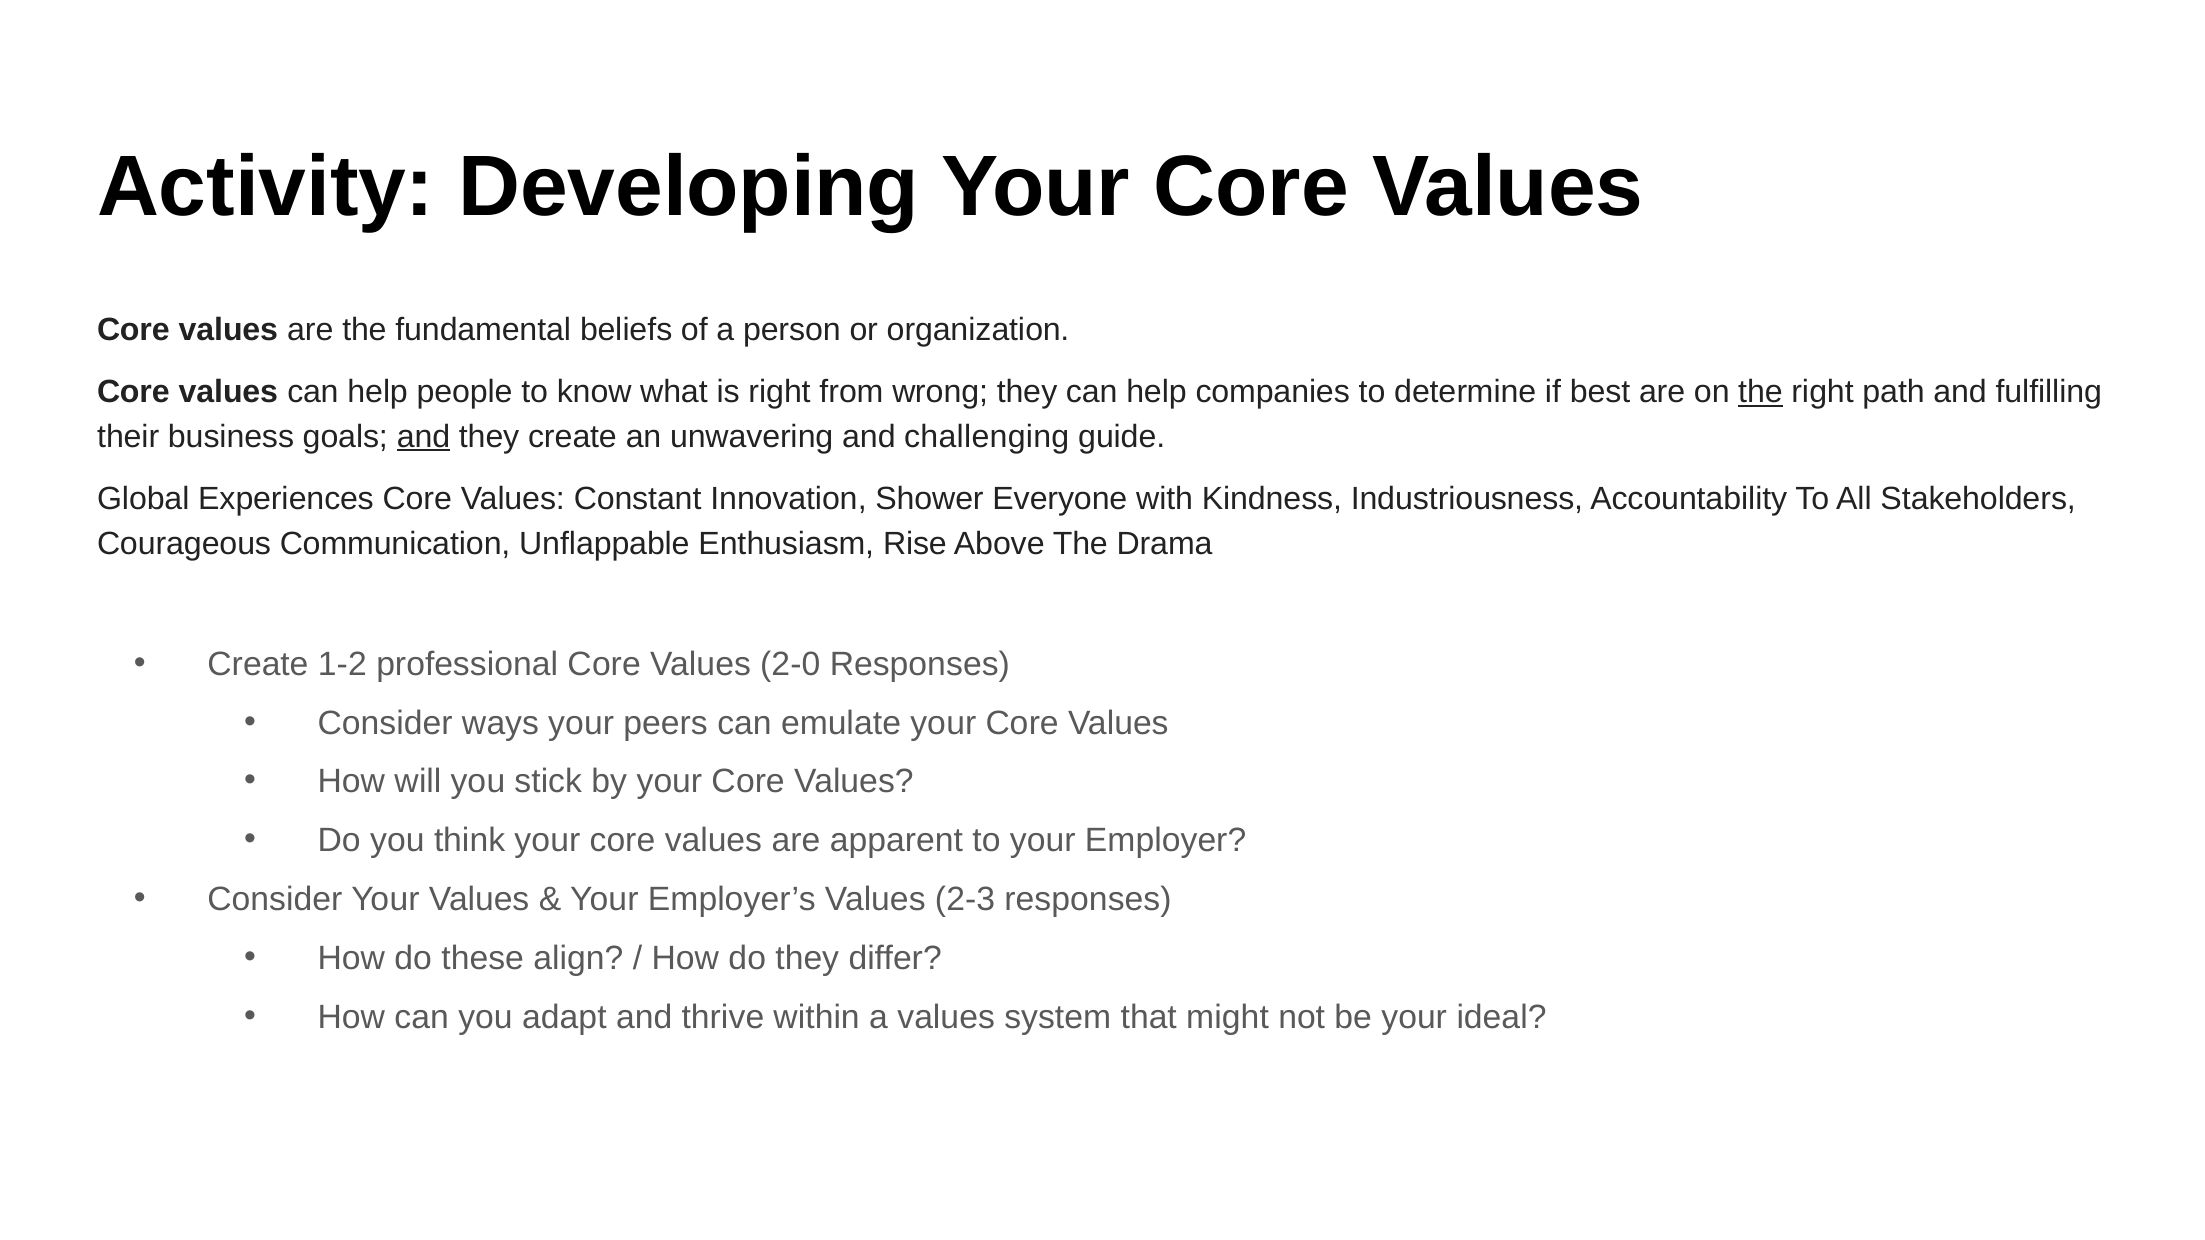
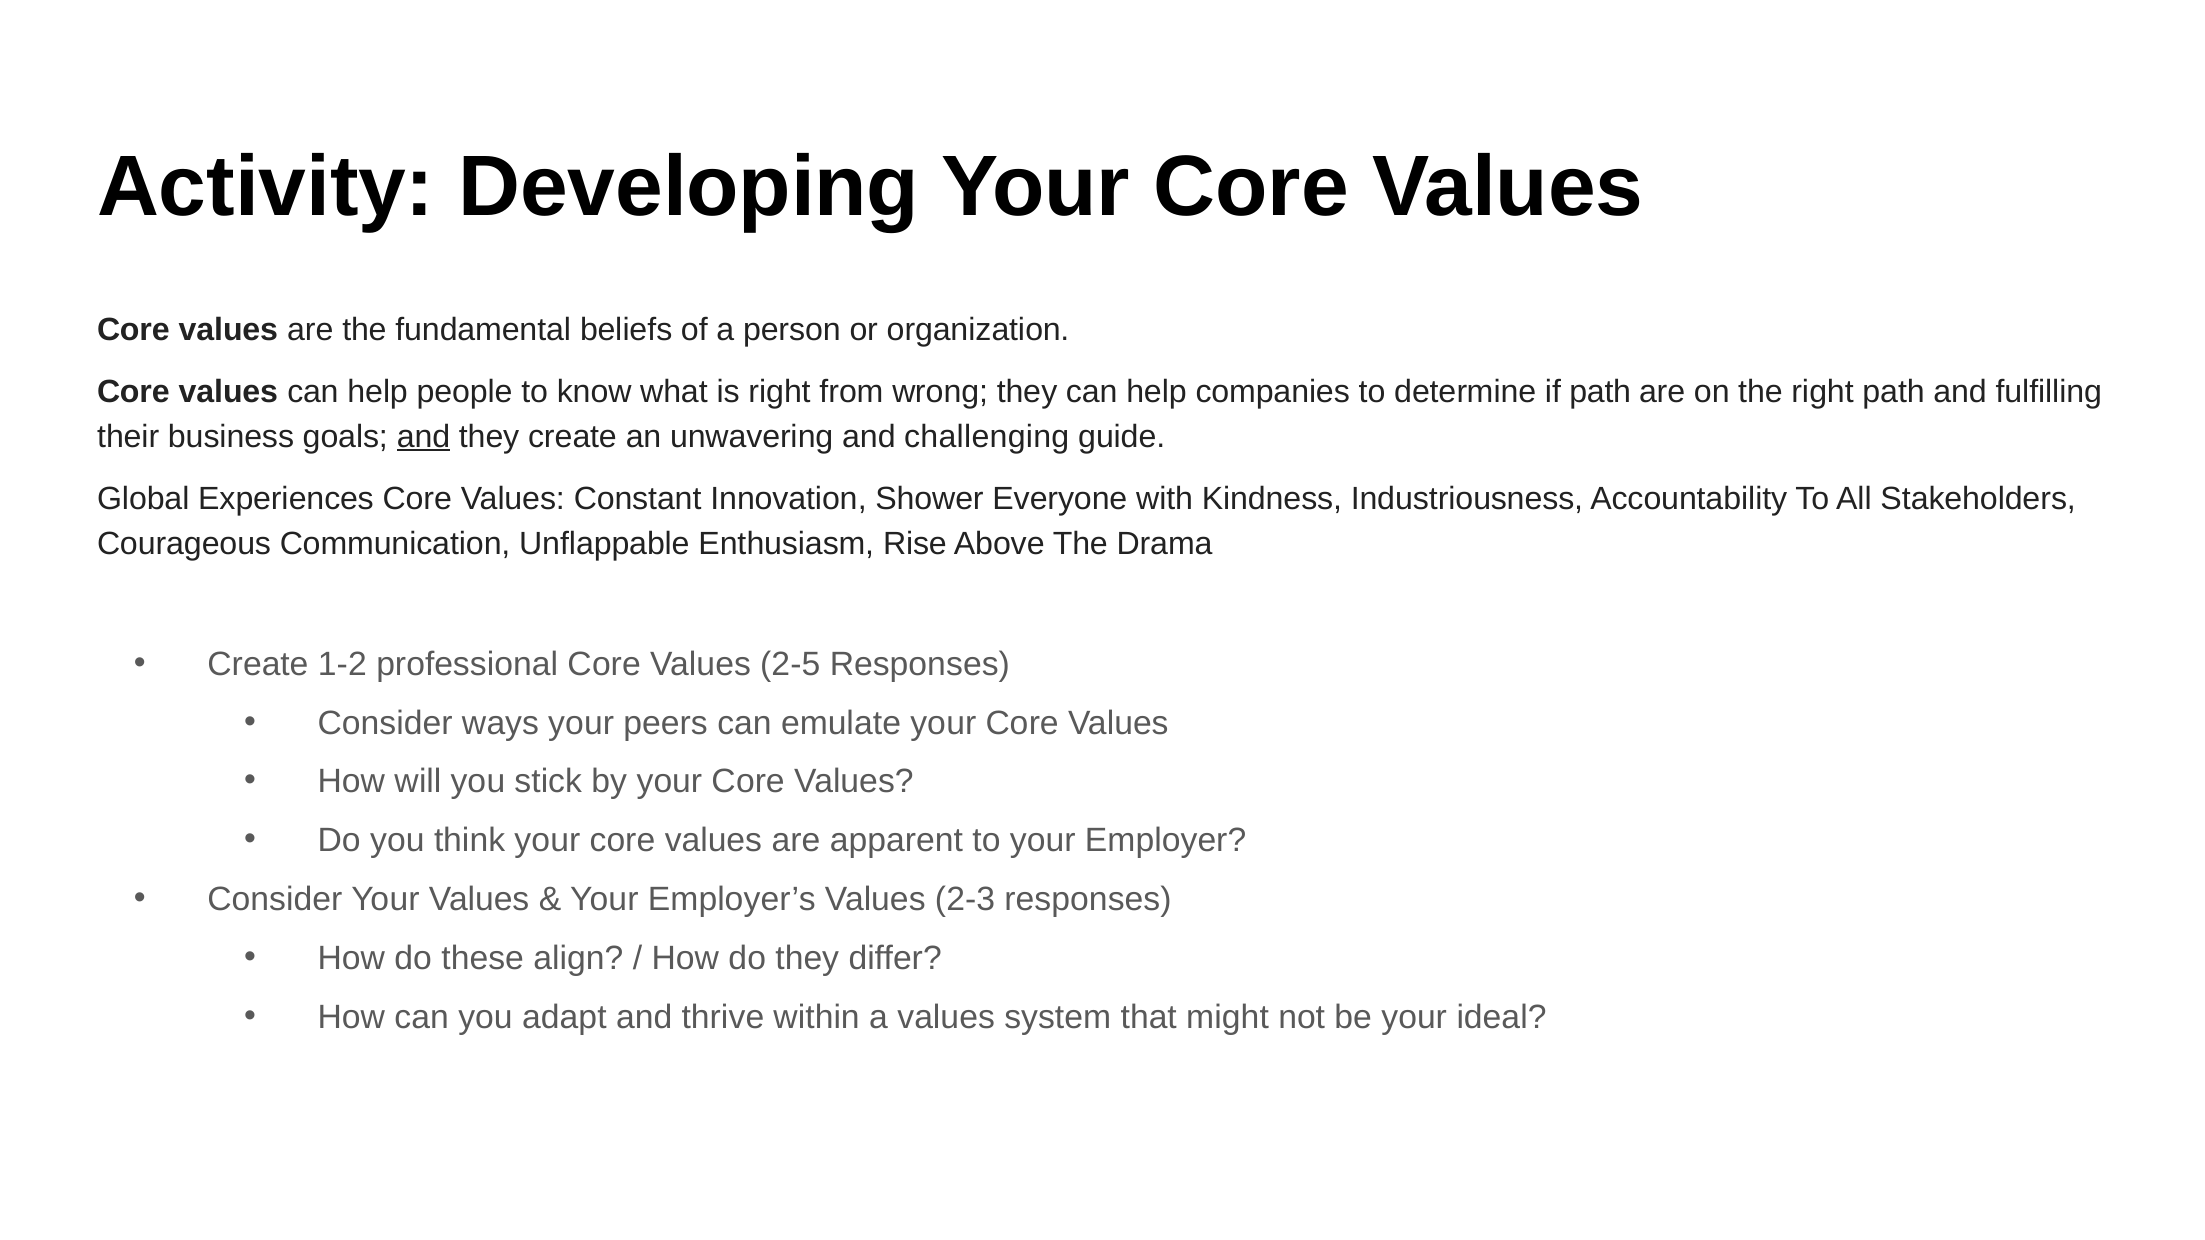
if best: best -> path
the at (1760, 392) underline: present -> none
2-0: 2-0 -> 2-5
